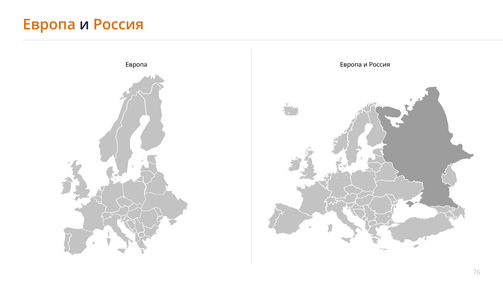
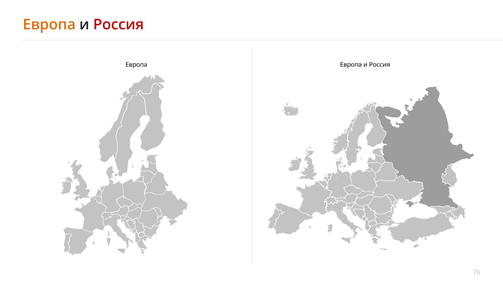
Россия at (118, 25) colour: orange -> red
